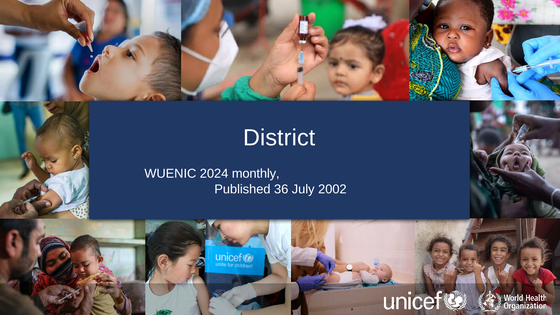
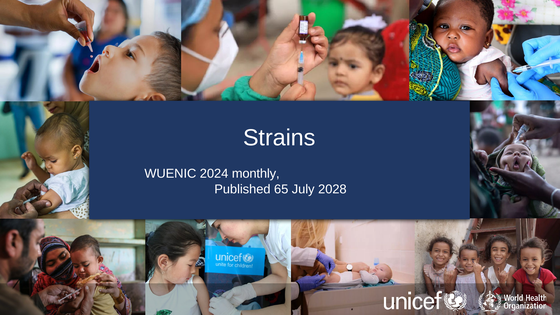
District: District -> Strains
36: 36 -> 65
2002: 2002 -> 2028
